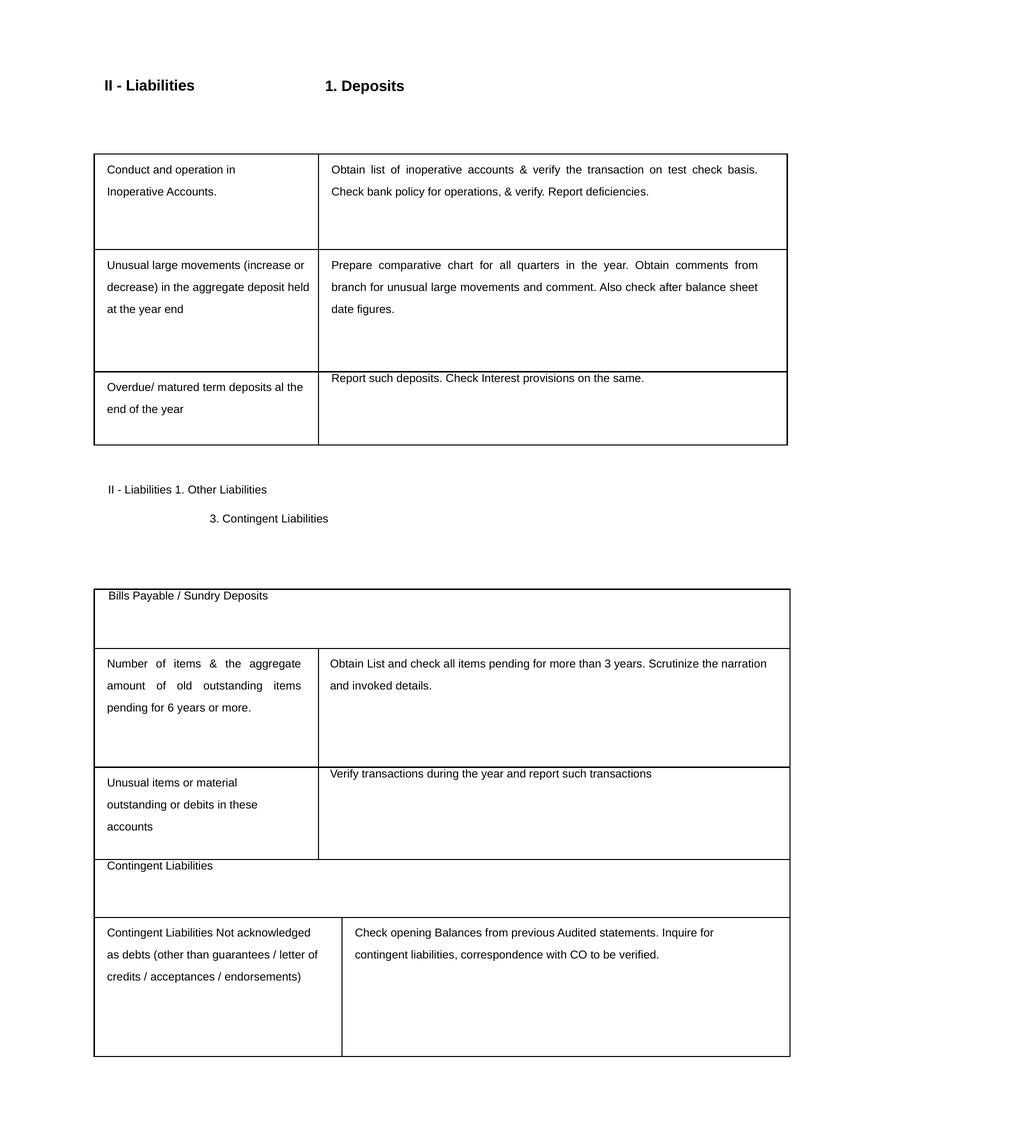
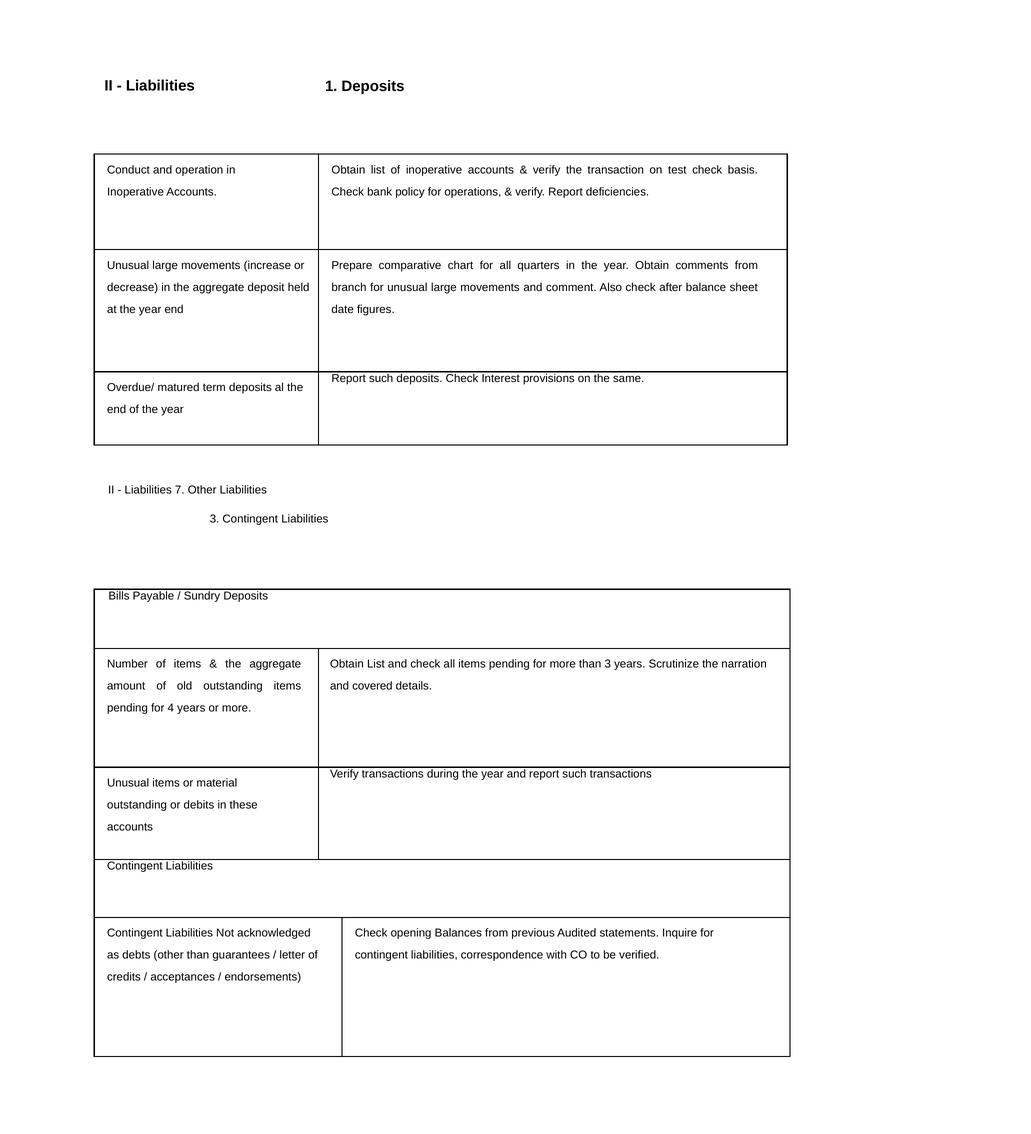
1 at (180, 490): 1 -> 7
invoked: invoked -> covered
6: 6 -> 4
